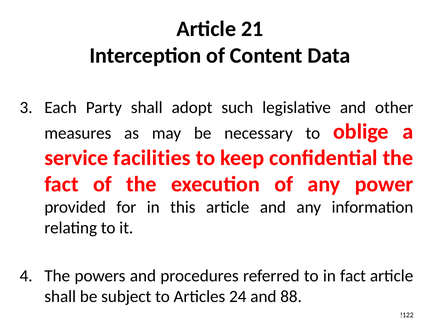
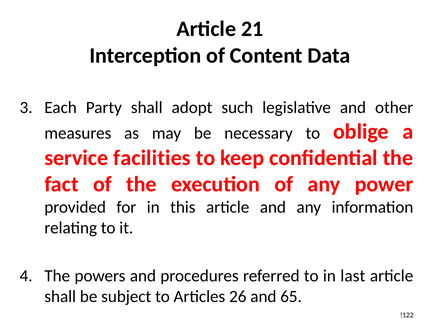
in fact: fact -> last
24: 24 -> 26
88: 88 -> 65
